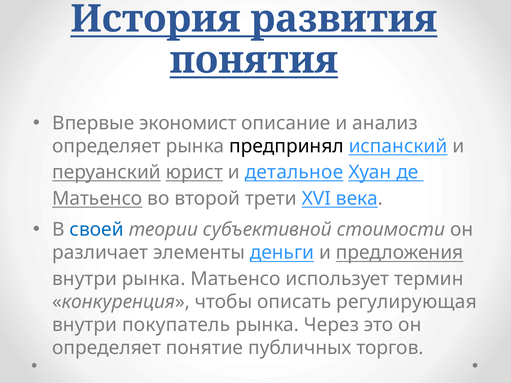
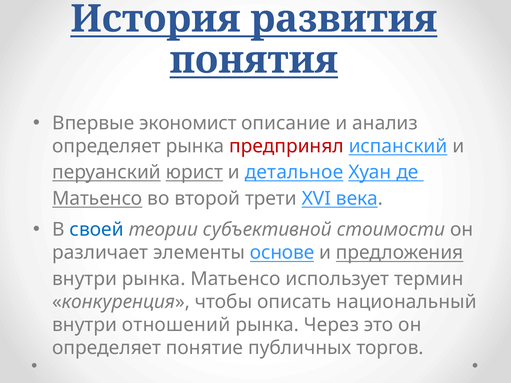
предпринял colour: black -> red
деньги: деньги -> основе
регулирующая: регулирующая -> национальный
покупатель: покупатель -> отношений
